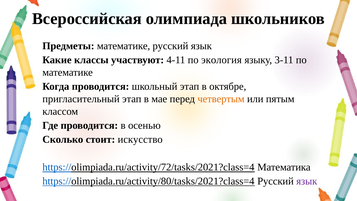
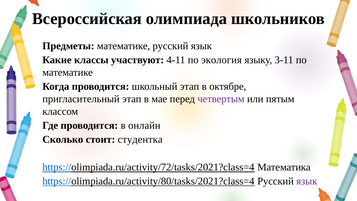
четвертым colour: orange -> purple
осенью: осенью -> онлайн
искусство: искусство -> студентка
